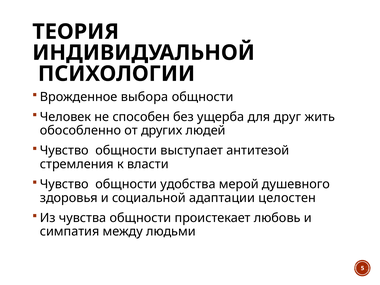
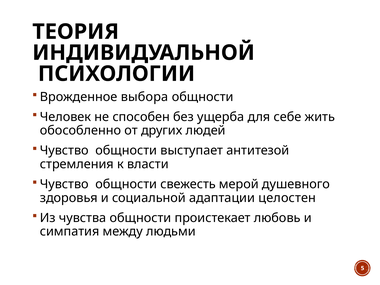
друг: друг -> себе
удобства: удобства -> свежесть
